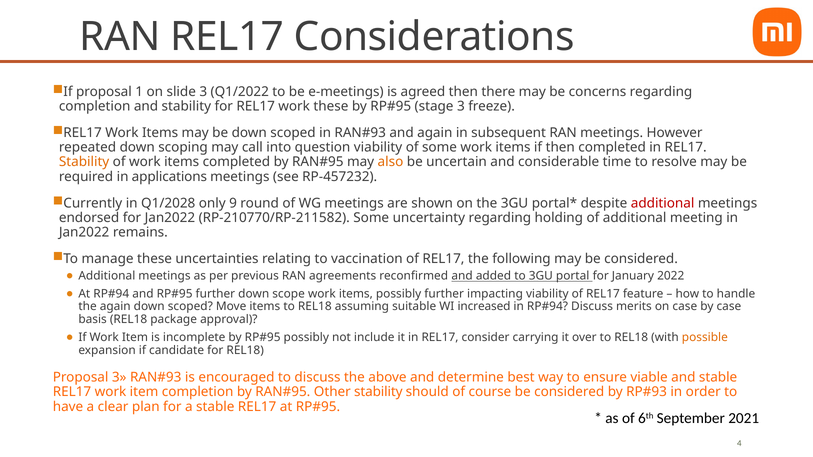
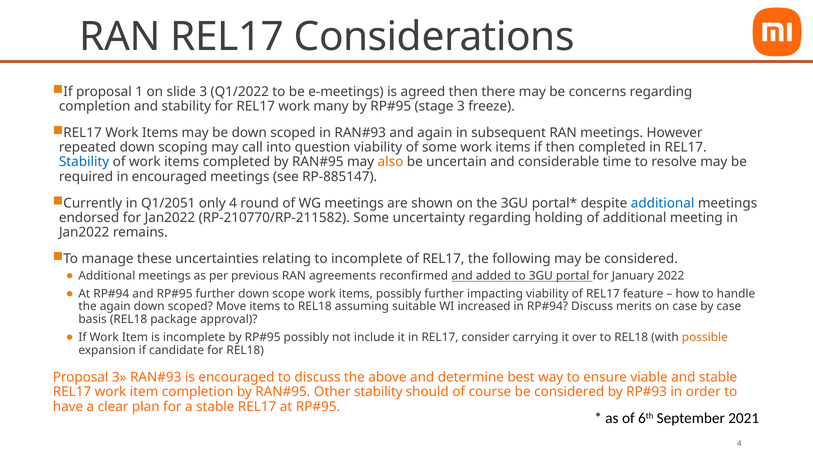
work these: these -> many
Stability at (84, 162) colour: orange -> blue
in applications: applications -> encouraged
RP-457232: RP-457232 -> RP-885147
Q1/2028: Q1/2028 -> Q1/2051
only 9: 9 -> 4
additional at (663, 203) colour: red -> blue
to vaccination: vaccination -> incomplete
